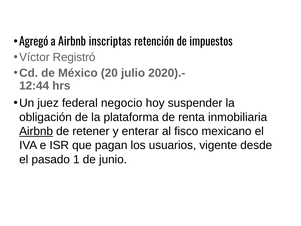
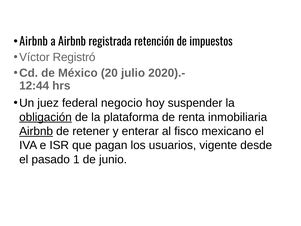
Agregó at (34, 42): Agregó -> Airbnb
inscriptas: inscriptas -> registrada
obligación underline: none -> present
